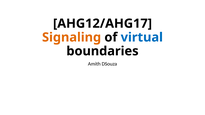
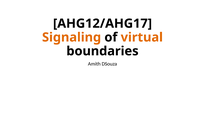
virtual colour: blue -> orange
